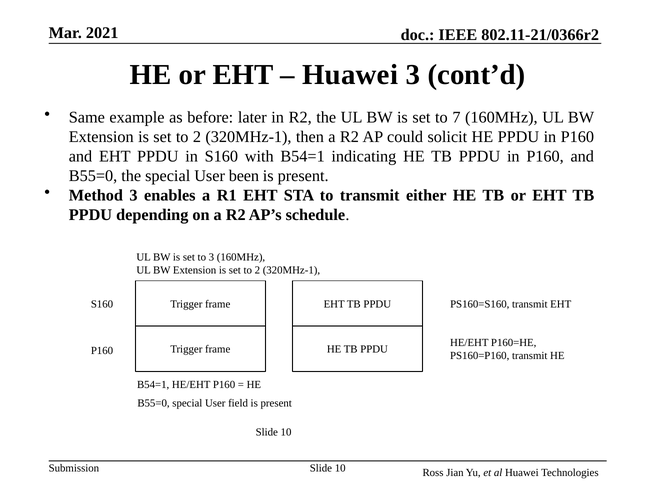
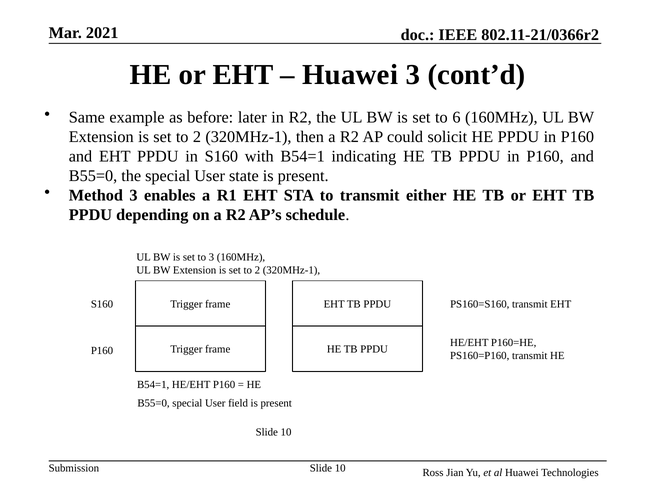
7: 7 -> 6
been: been -> state
